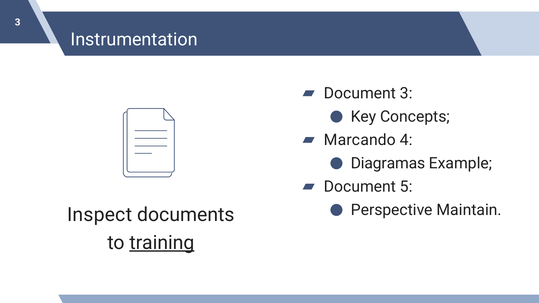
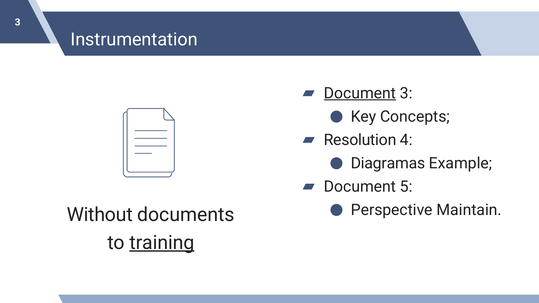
Document at (360, 93) underline: none -> present
Marcando: Marcando -> Resolution
Inspect: Inspect -> Without
